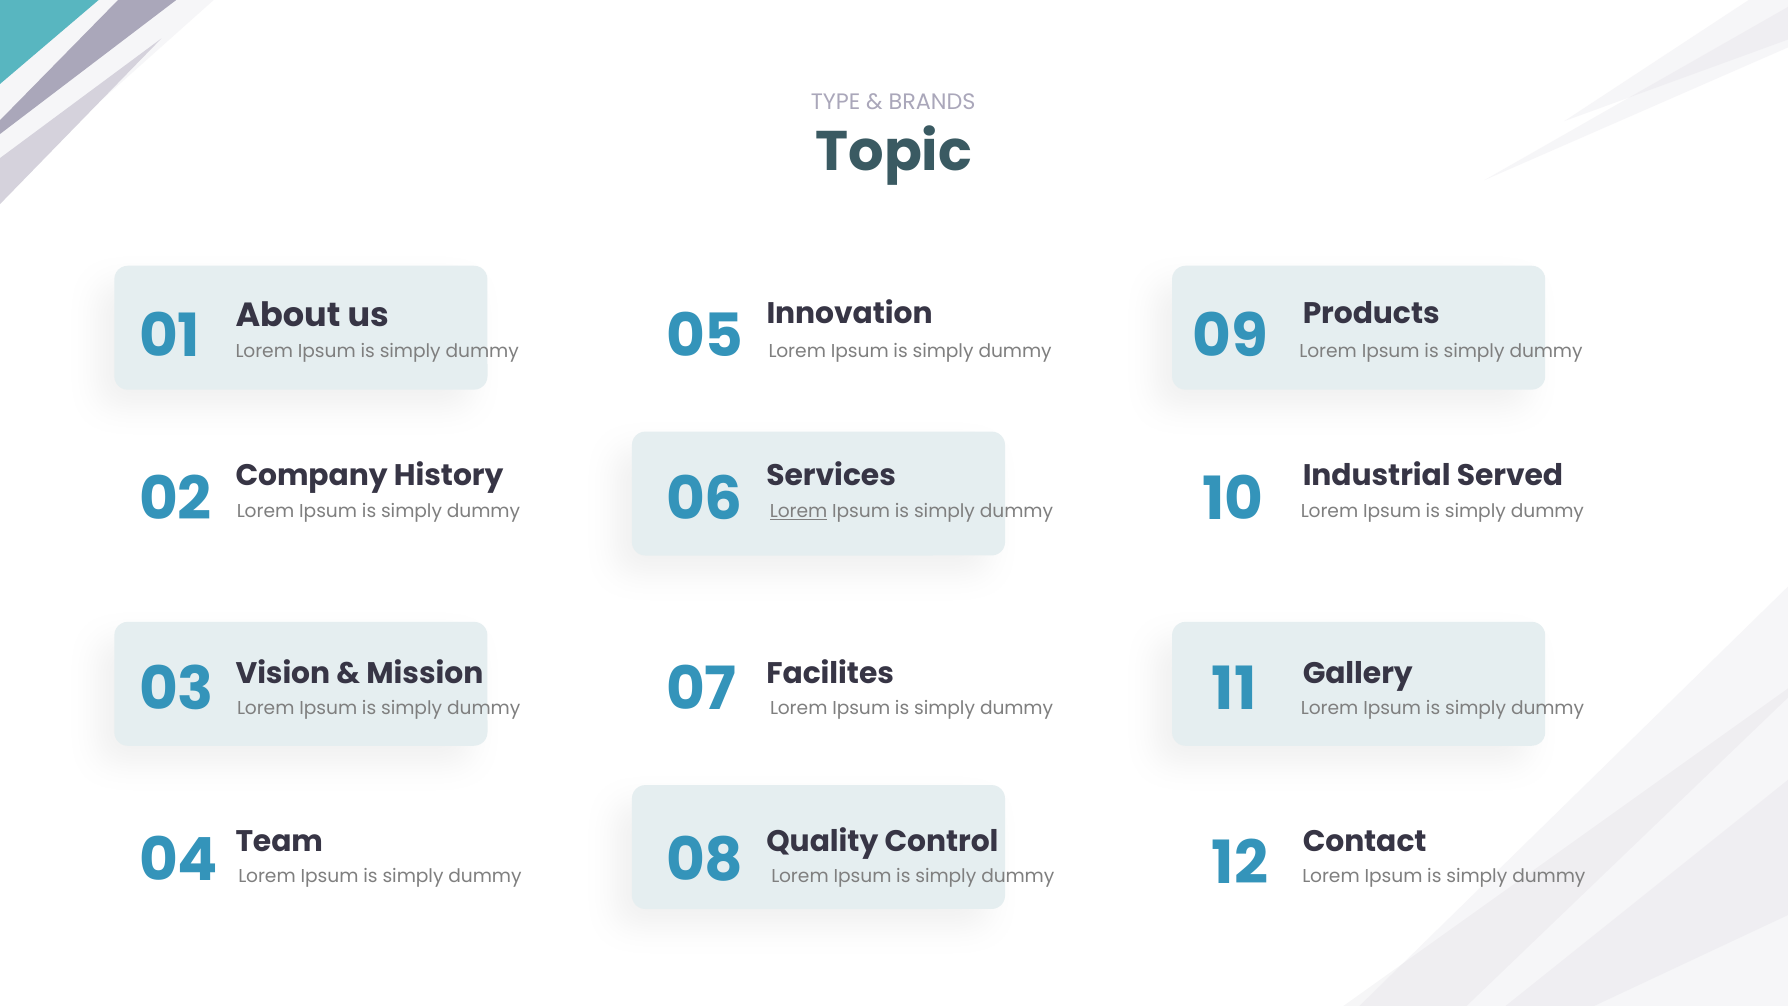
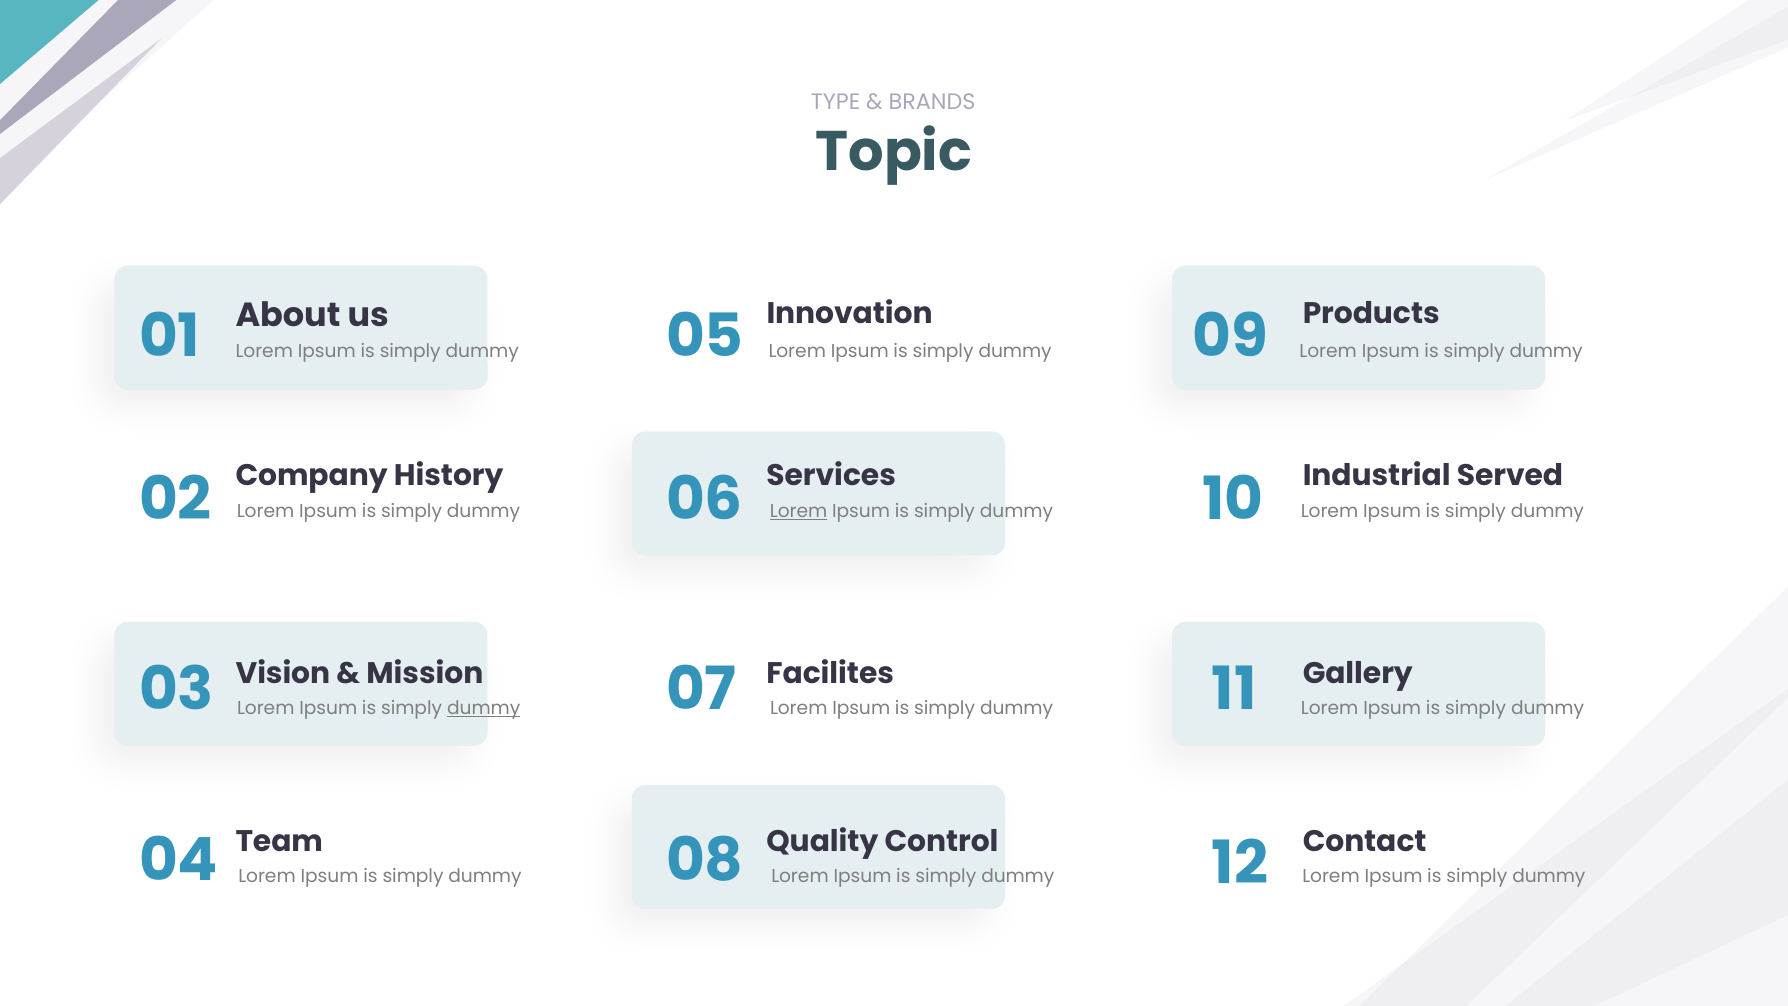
dummy at (484, 709) underline: none -> present
